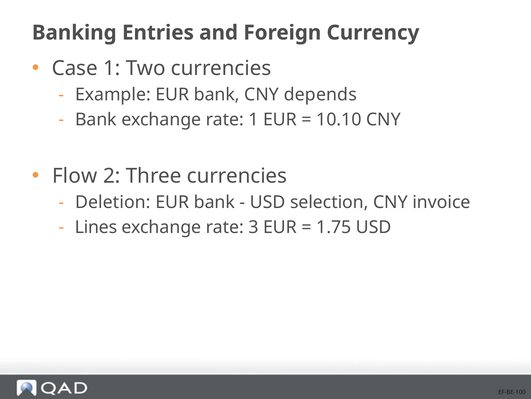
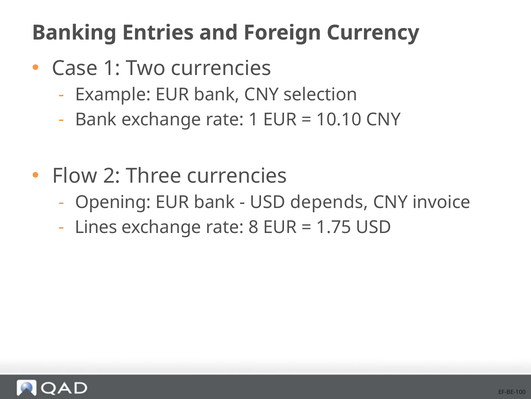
depends: depends -> selection
Deletion: Deletion -> Opening
selection: selection -> depends
3: 3 -> 8
